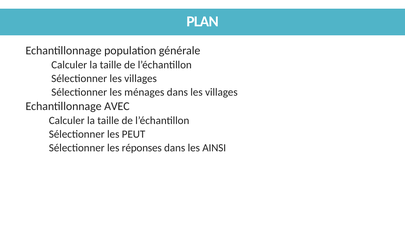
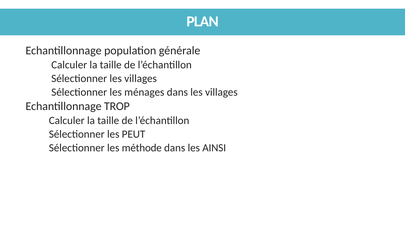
AVEC: AVEC -> TROP
réponses: réponses -> méthode
